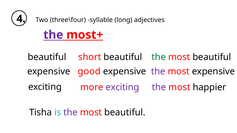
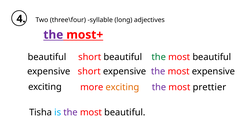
good at (89, 72): good -> short
exciting at (122, 87) colour: purple -> orange
happier: happier -> prettier
